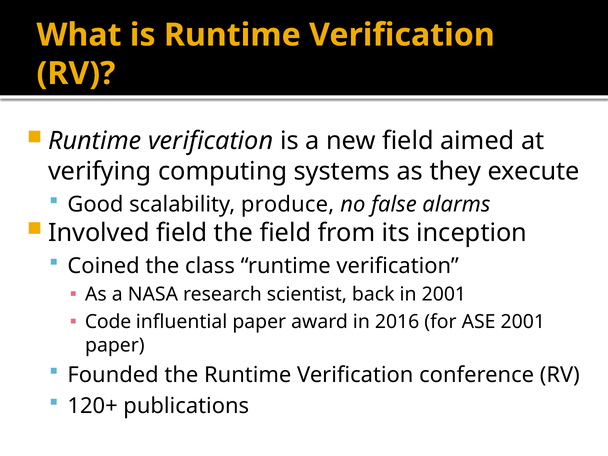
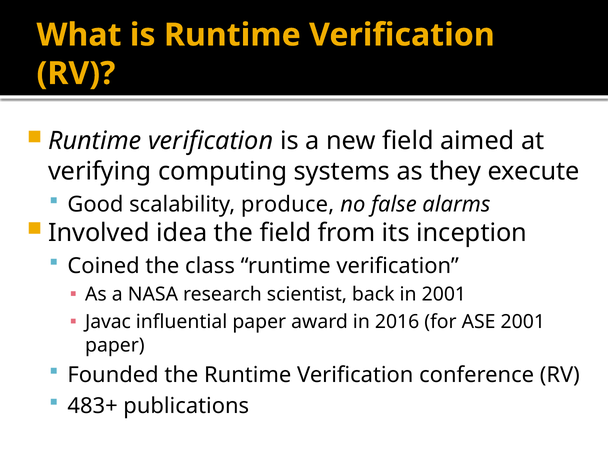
Involved field: field -> idea
Code: Code -> Javac
120+: 120+ -> 483+
